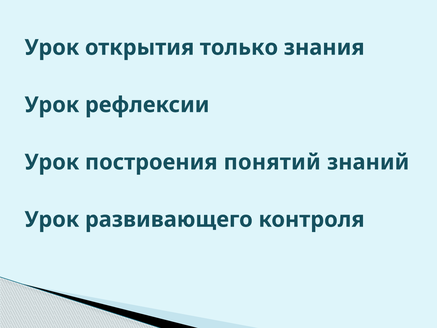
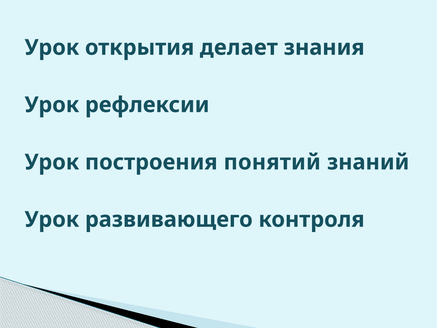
только: только -> делает
